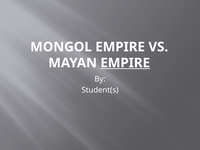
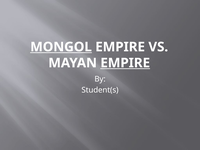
MONGOL underline: none -> present
